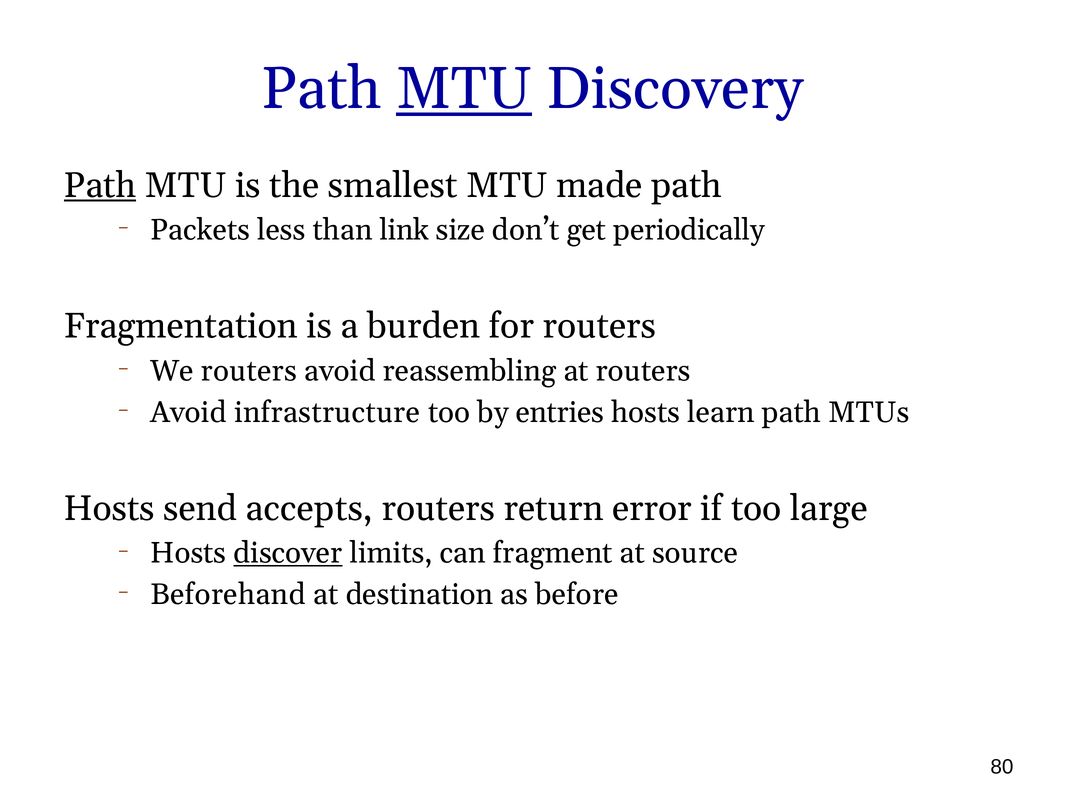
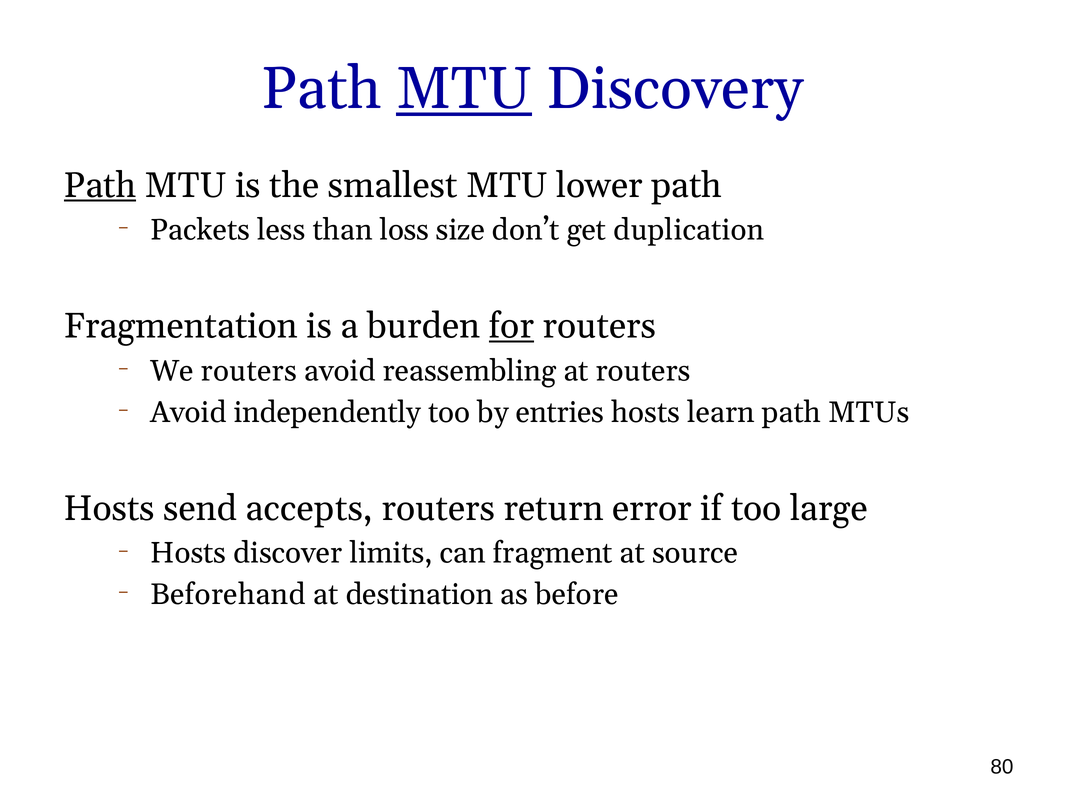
made: made -> lower
link: link -> loss
periodically: periodically -> duplication
for underline: none -> present
infrastructure: infrastructure -> independently
discover underline: present -> none
